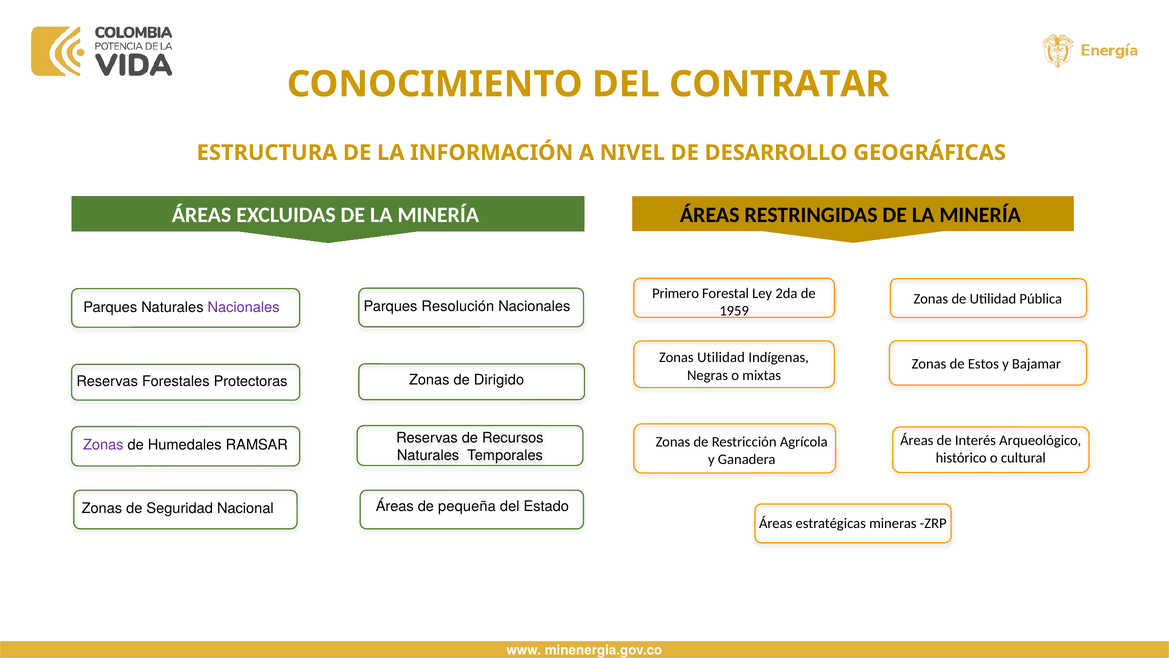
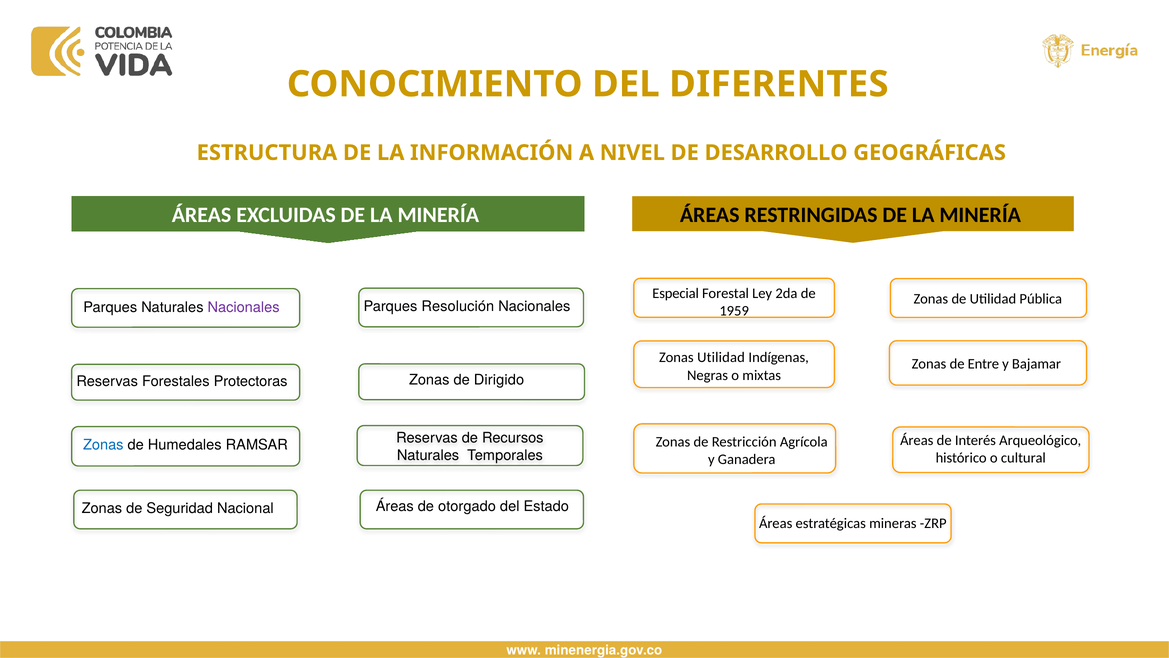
CONTRATAR: CONTRATAR -> DIFERENTES
Primero: Primero -> Especial
Estos: Estos -> Entre
Zonas at (103, 444) colour: purple -> blue
pequeña: pequeña -> otorgado
